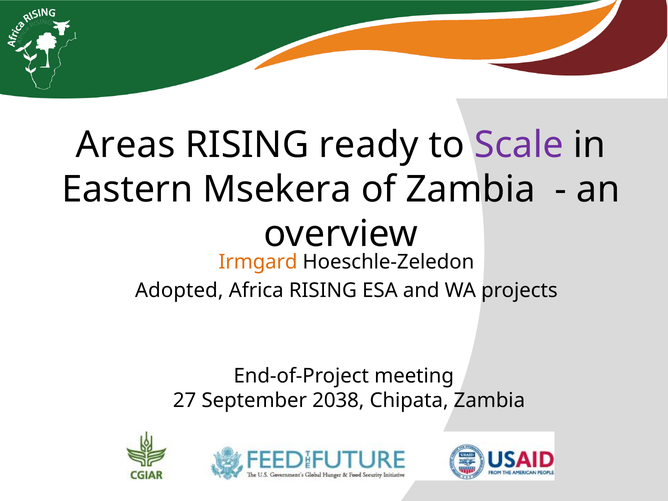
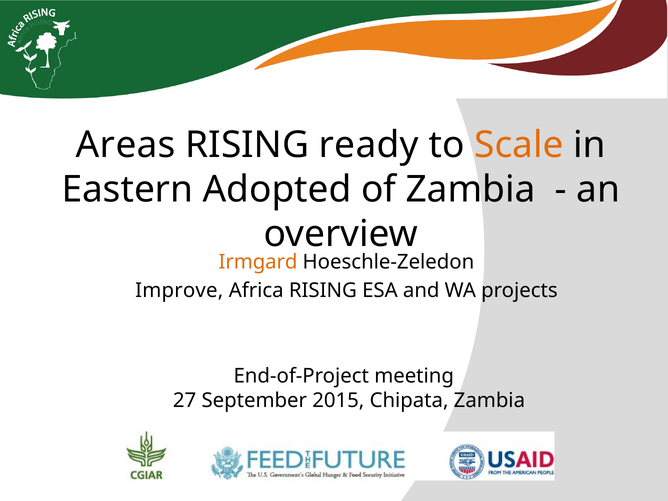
Scale colour: purple -> orange
Msekera: Msekera -> Adopted
Adopted: Adopted -> Improve
2038: 2038 -> 2015
